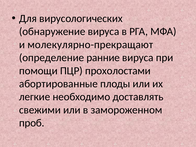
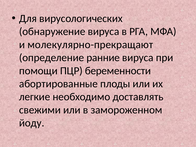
прохолостами: прохолостами -> беременности
проб: проб -> йоду
